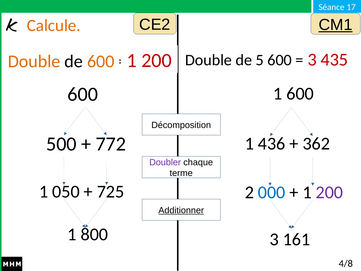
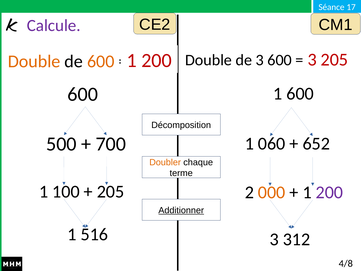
CM1 underline: present -> none
Calcule colour: orange -> purple
3 435: 435 -> 205
de 5: 5 -> 3
772: 772 -> 700
436: 436 -> 060
362: 362 -> 652
Doubler colour: purple -> orange
050: 050 -> 100
725 at (111, 192): 725 -> 205
000 colour: blue -> orange
800: 800 -> 516
161: 161 -> 312
